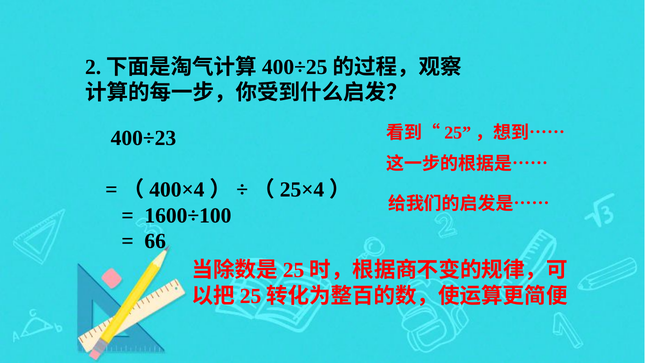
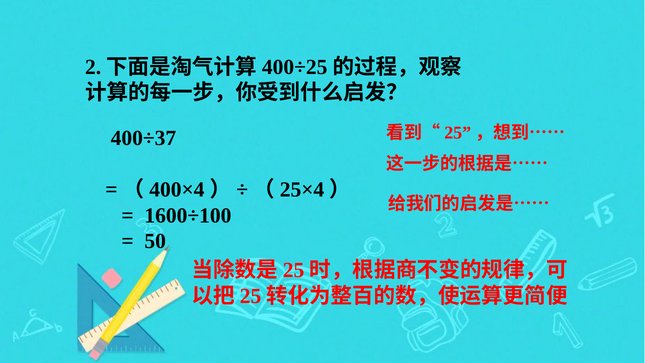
400÷23: 400÷23 -> 400÷37
66: 66 -> 50
